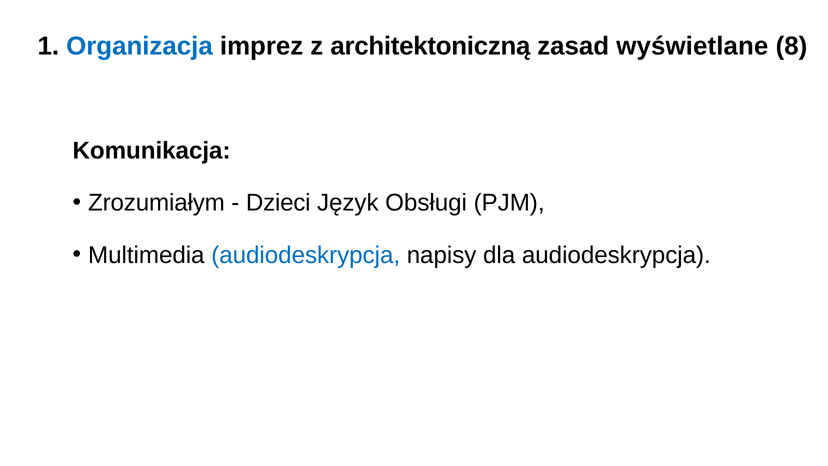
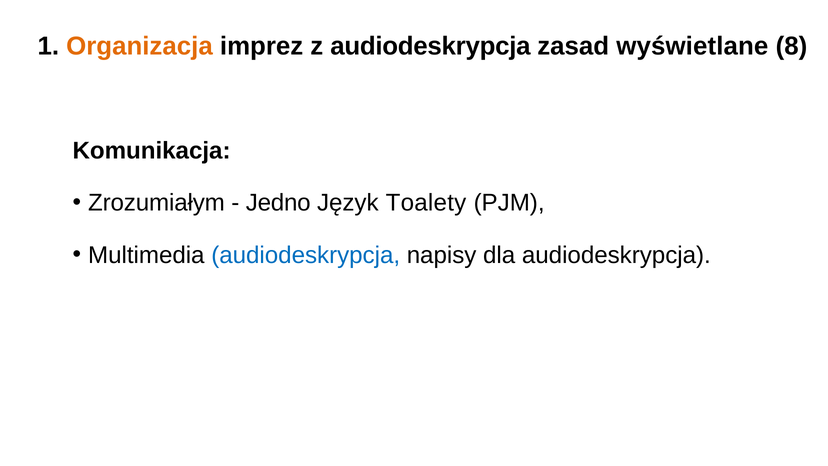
Organizacja colour: blue -> orange
z architektoniczną: architektoniczną -> audiodeskrypcja
Dzieci: Dzieci -> Jedno
Obsługi: Obsługi -> Toalety
